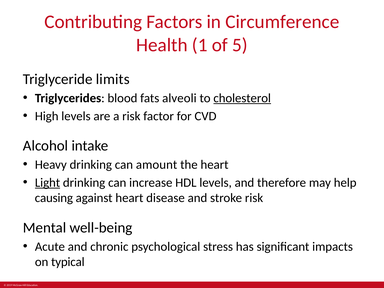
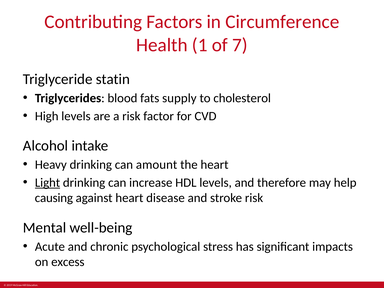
5: 5 -> 7
limits: limits -> statin
alveoli: alveoli -> supply
cholesterol underline: present -> none
typical: typical -> excess
